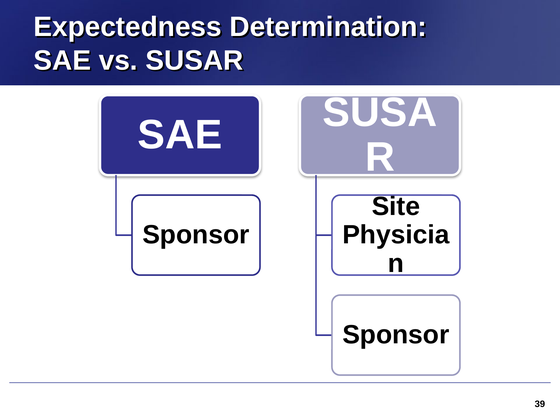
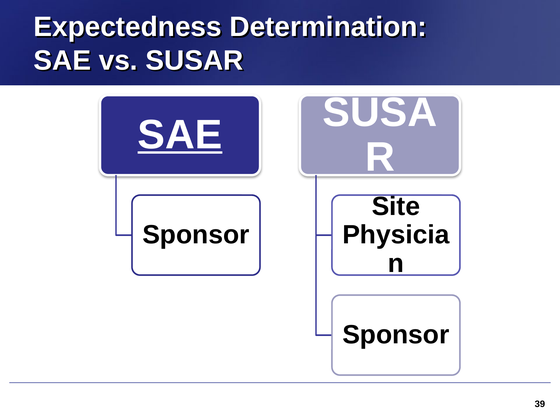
SAE at (180, 135) underline: none -> present
